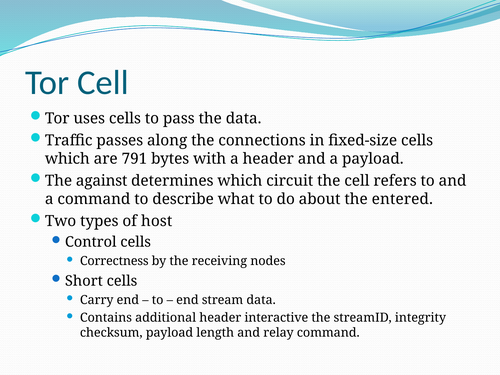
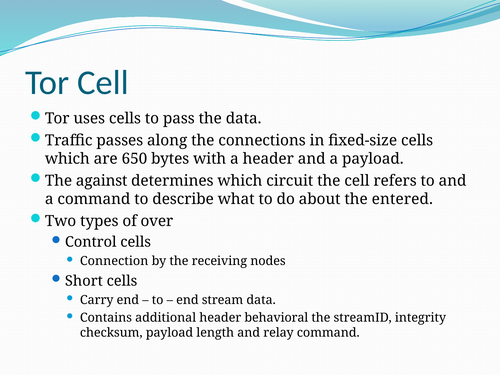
791: 791 -> 650
host: host -> over
Correctness: Correctness -> Connection
interactive: interactive -> behavioral
